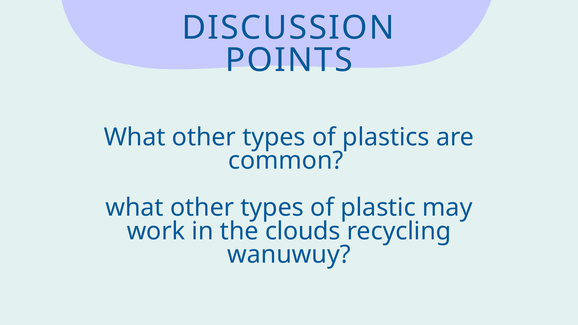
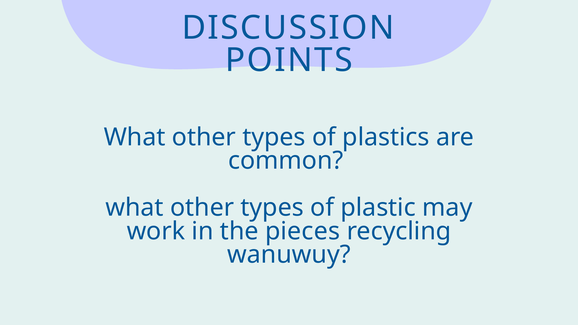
clouds: clouds -> pieces
